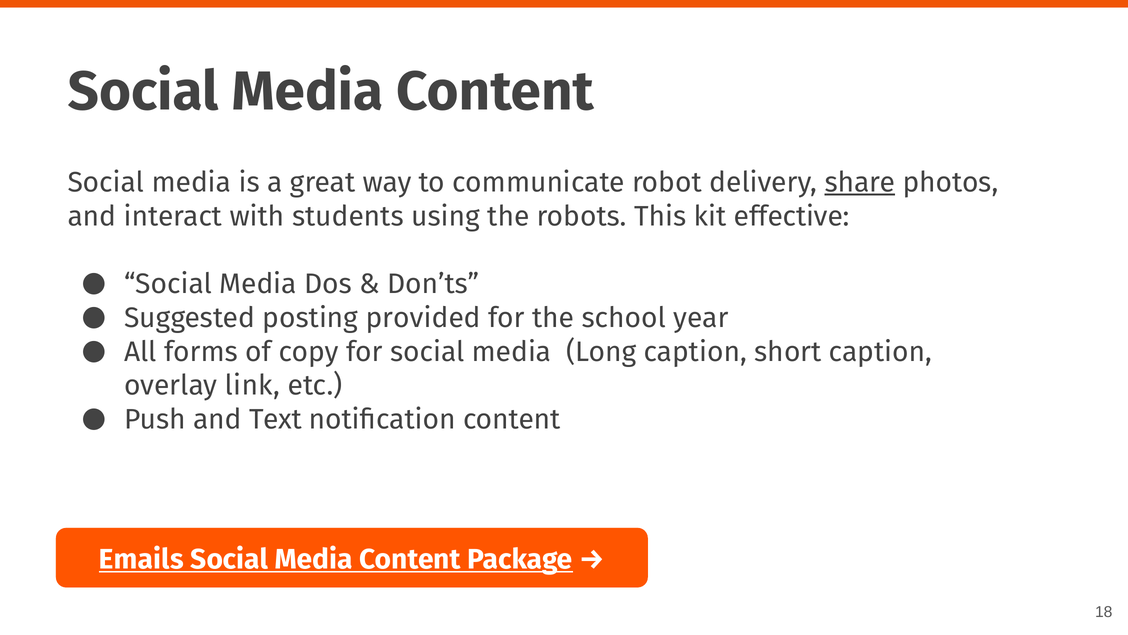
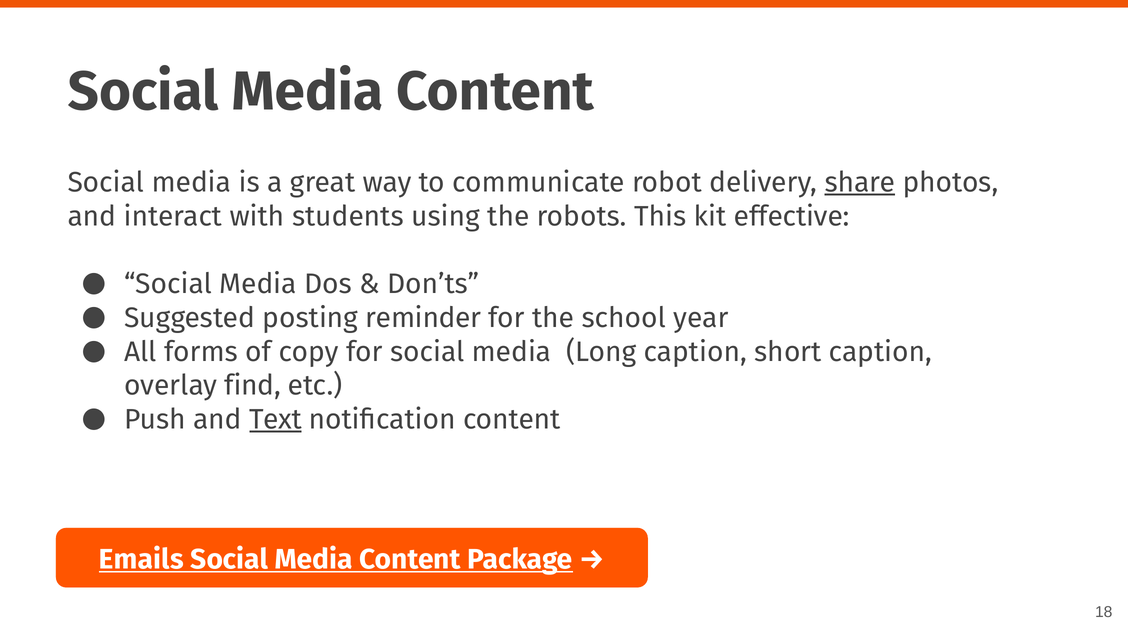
provided: provided -> reminder
link: link -> find
Text underline: none -> present
